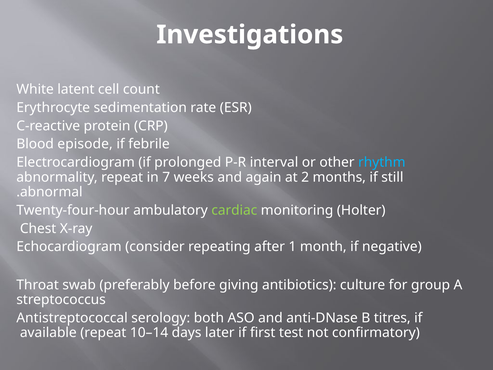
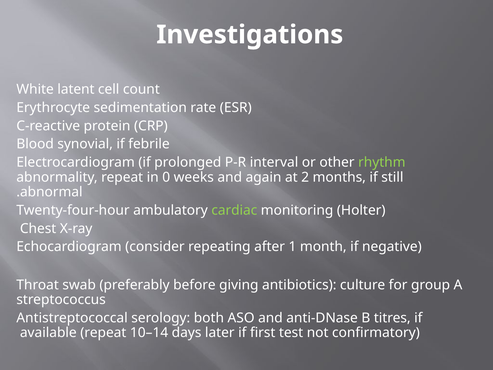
episode: episode -> synovial
rhythm colour: light blue -> light green
7: 7 -> 0
